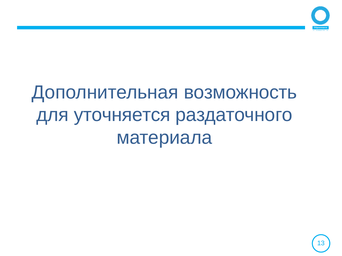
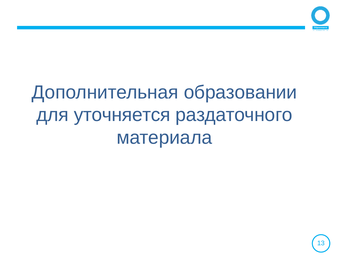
возможность: возможность -> образовании
